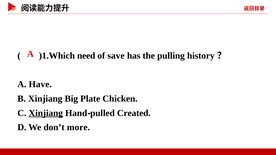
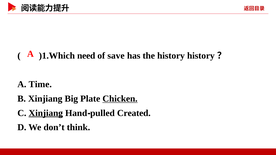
the pulling: pulling -> history
Have: Have -> Time
Chicken underline: none -> present
more: more -> think
